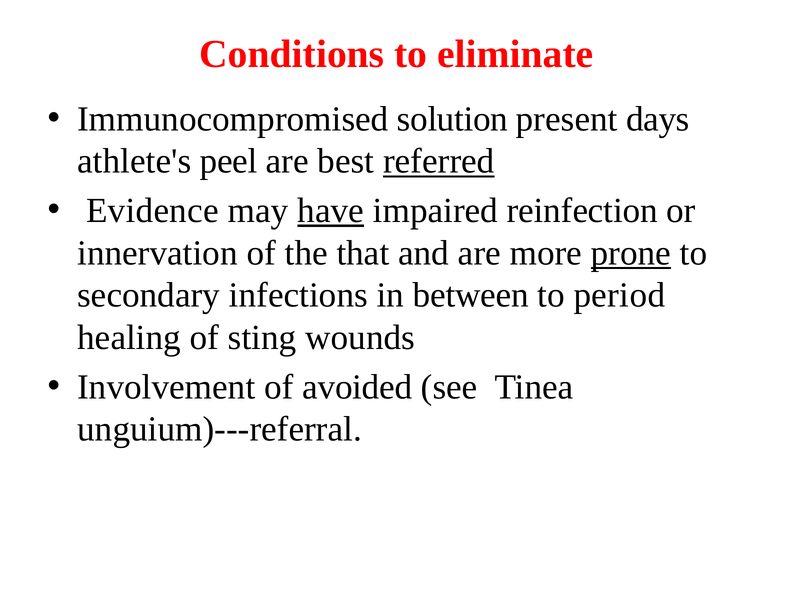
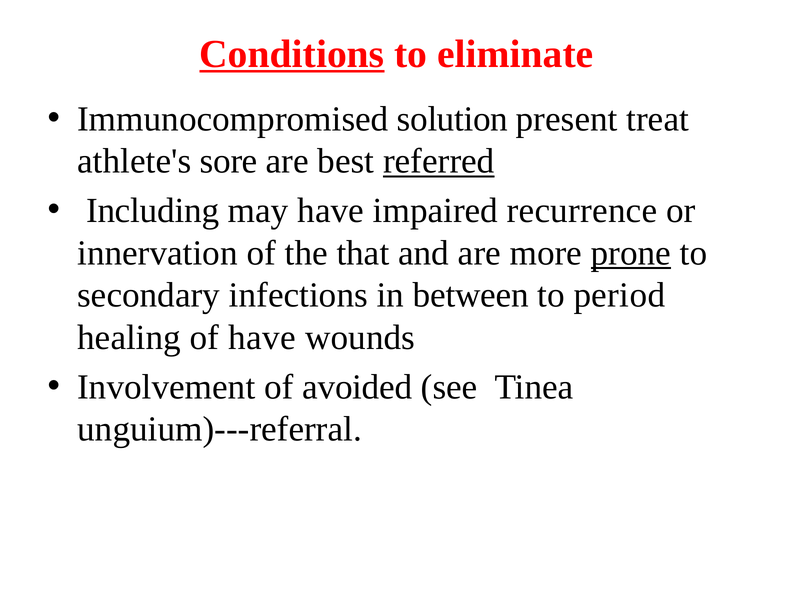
Conditions underline: none -> present
days: days -> treat
peel: peel -> sore
Evidence: Evidence -> Including
have at (331, 211) underline: present -> none
reinfection: reinfection -> recurrence
of sting: sting -> have
